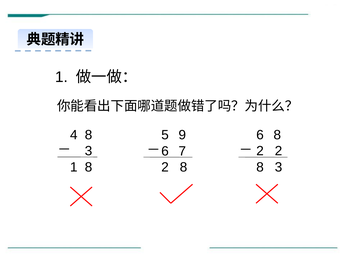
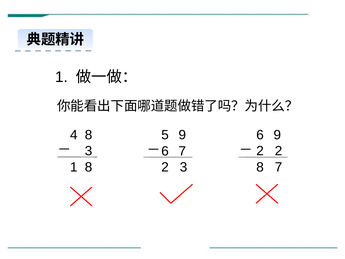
8 at (277, 135): 8 -> 9
3 at (279, 167): 3 -> 7
8 at (184, 167): 8 -> 3
